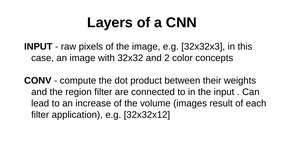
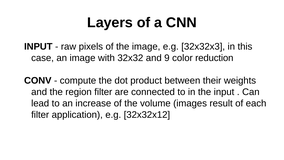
2: 2 -> 9
concepts: concepts -> reduction
